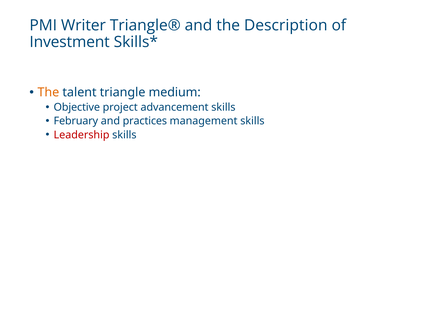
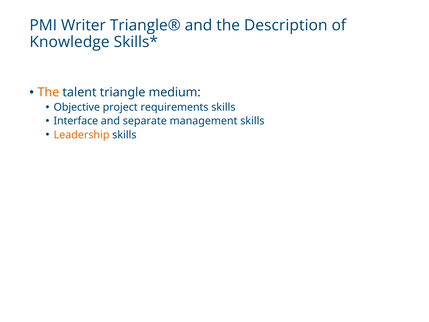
Investment: Investment -> Knowledge
advancement: advancement -> requirements
February: February -> Interface
practices: practices -> separate
Leadership colour: red -> orange
